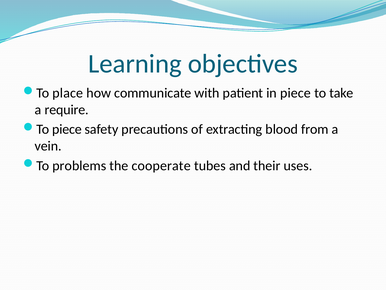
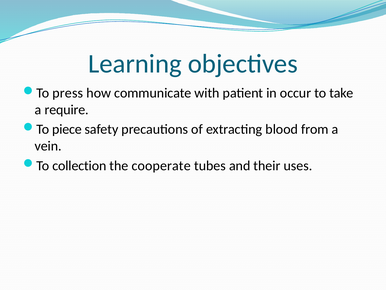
place: place -> press
in piece: piece -> occur
problems: problems -> collection
